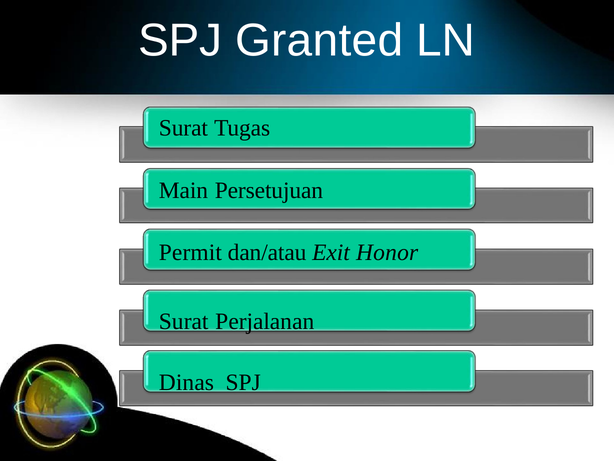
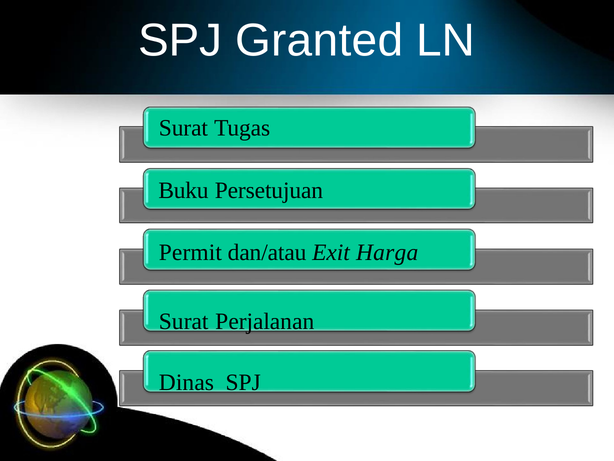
Main: Main -> Buku
Honor: Honor -> Harga
